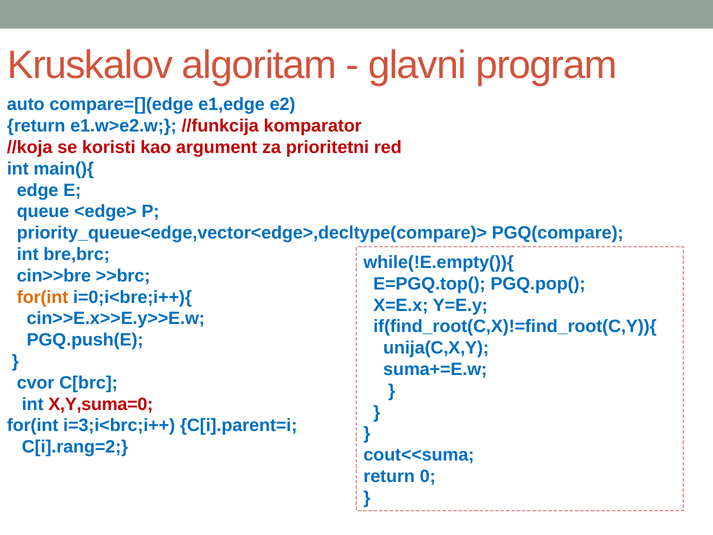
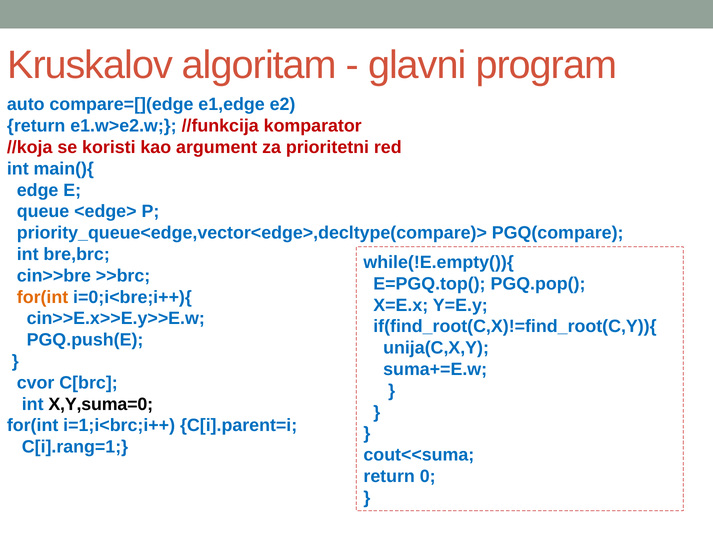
X,Y,suma=0 colour: red -> black
i=3;i<brc;i++: i=3;i<brc;i++ -> i=1;i<brc;i++
C[i].rang=2: C[i].rang=2 -> C[i].rang=1
